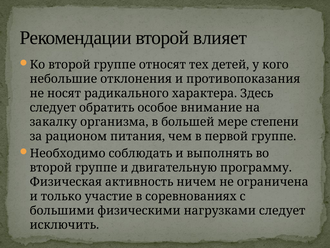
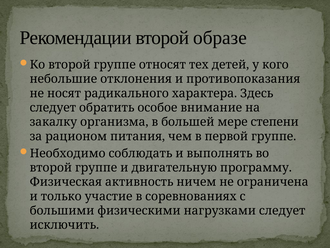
влияет: влияет -> образе
